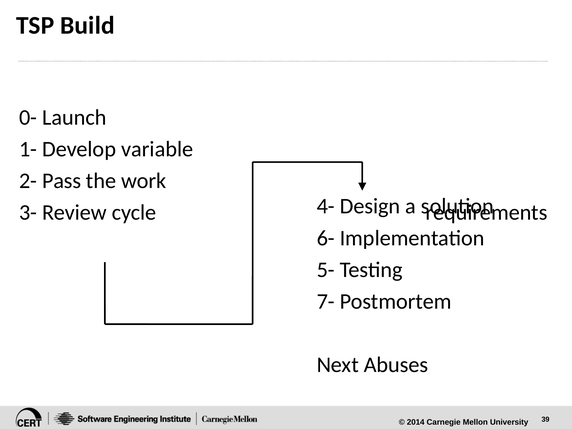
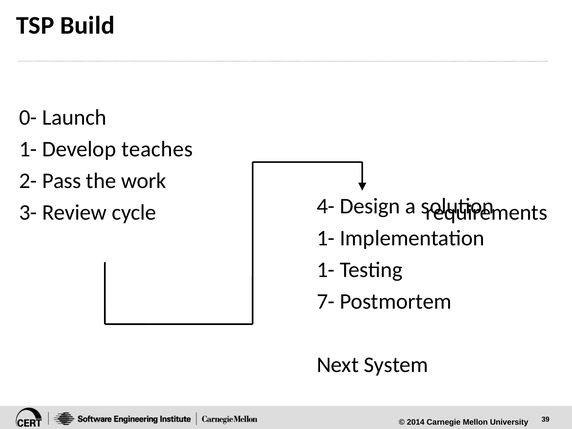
variable: variable -> teaches
6- at (326, 238): 6- -> 1-
5- at (326, 270): 5- -> 1-
Abuses: Abuses -> System
